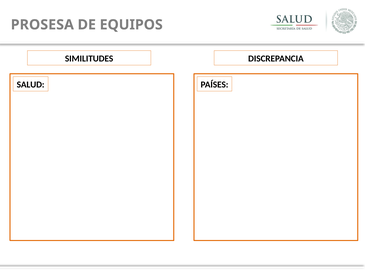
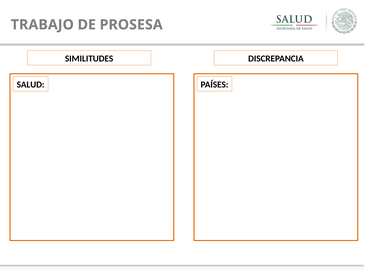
PROSESA: PROSESA -> TRABAJO
EQUIPOS: EQUIPOS -> PROSESA
